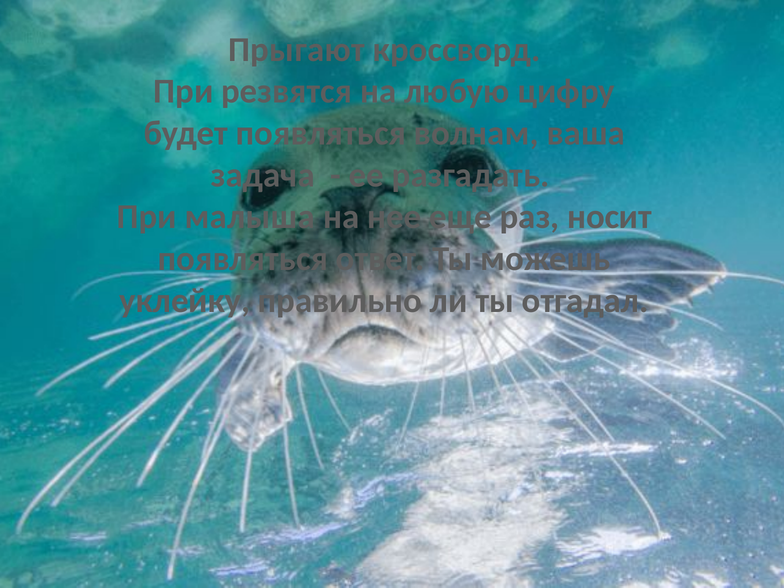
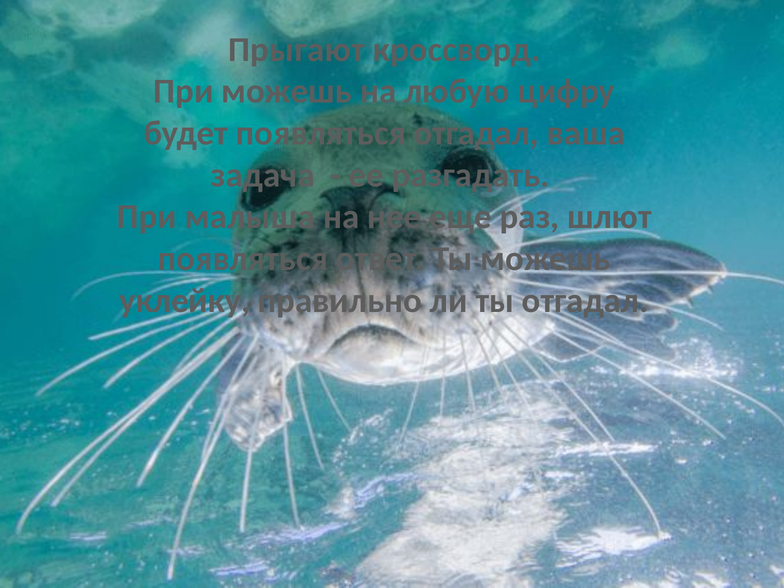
При резвятся: резвятся -> можешь
появляться волнам: волнам -> отгадал
носит: носит -> шлют
